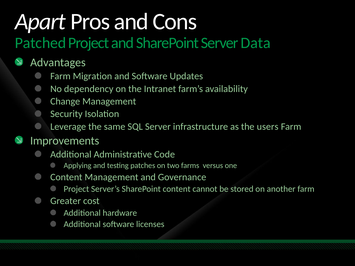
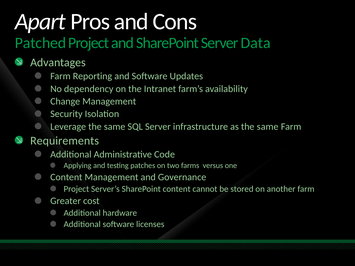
Migration: Migration -> Reporting
as the users: users -> same
Improvements: Improvements -> Requirements
